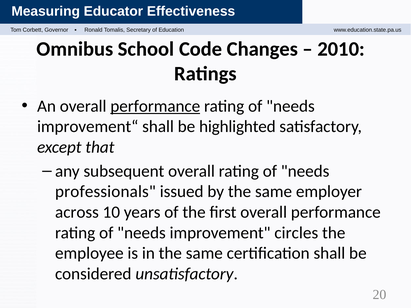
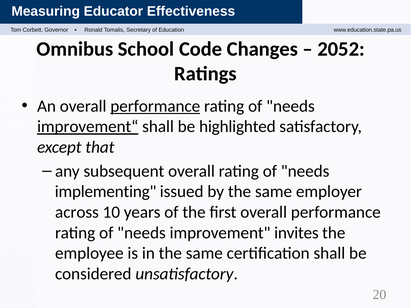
2010: 2010 -> 2052
improvement“ underline: none -> present
professionals: professionals -> implementing
circles: circles -> invites
